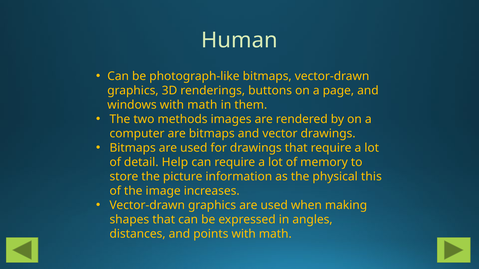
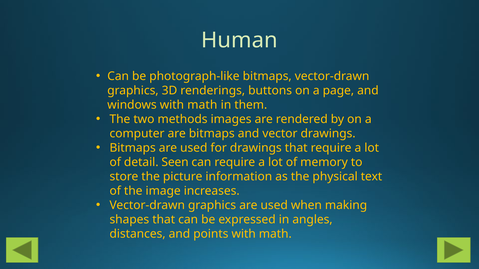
Help: Help -> Seen
this: this -> text
